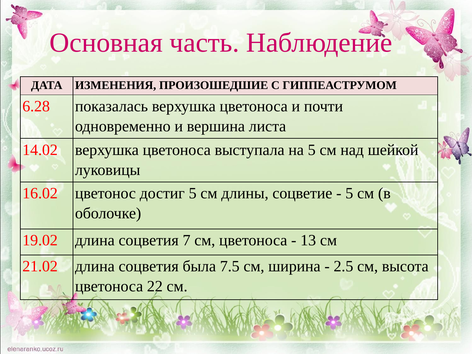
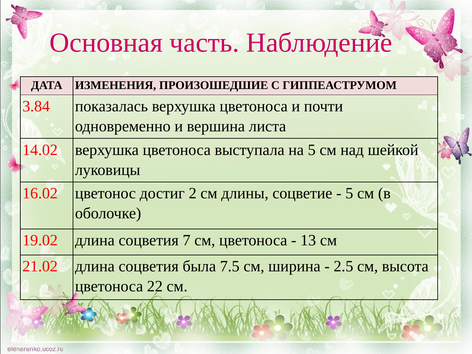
6.28: 6.28 -> 3.84
достиг 5: 5 -> 2
